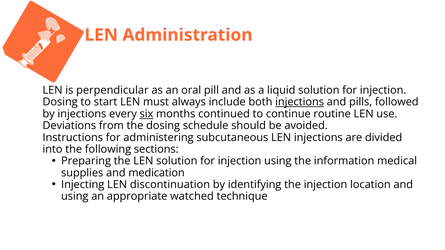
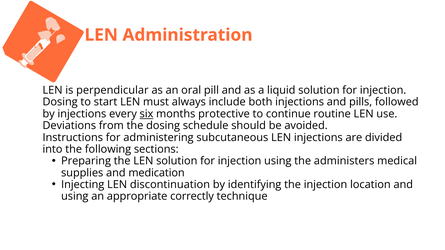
injections at (300, 102) underline: present -> none
continued: continued -> protective
information: information -> administers
watched: watched -> correctly
